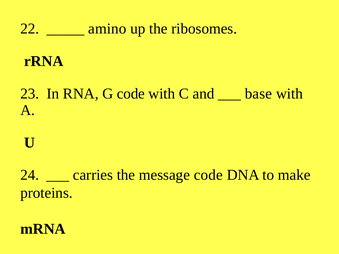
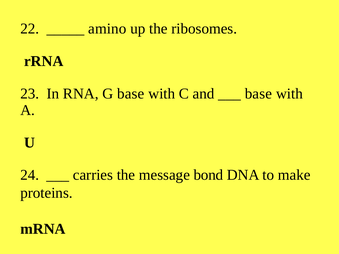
G code: code -> base
message code: code -> bond
